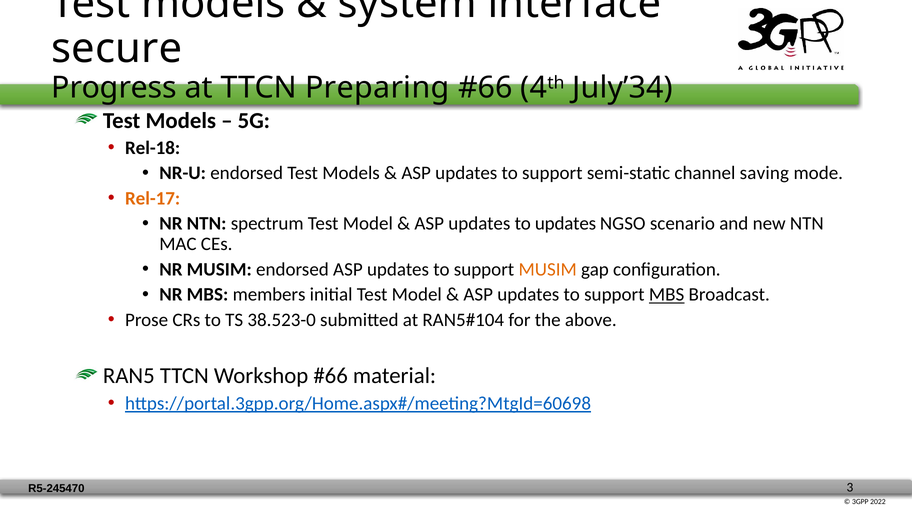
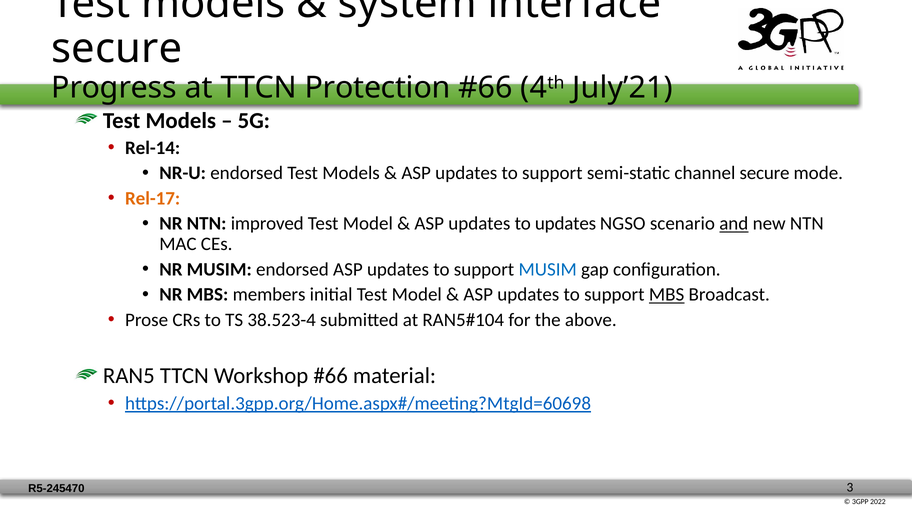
Preparing: Preparing -> Protection
July’34: July’34 -> July’21
Rel-18: Rel-18 -> Rel-14
channel saving: saving -> secure
spectrum: spectrum -> improved
and underline: none -> present
MUSIM at (548, 269) colour: orange -> blue
38.523-0: 38.523-0 -> 38.523-4
